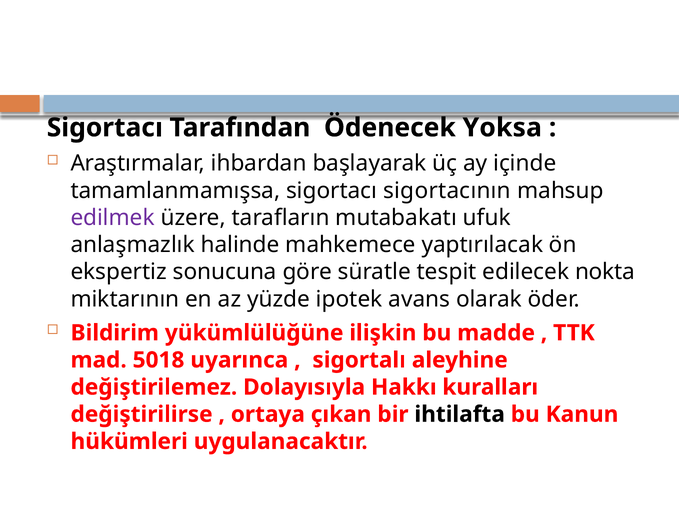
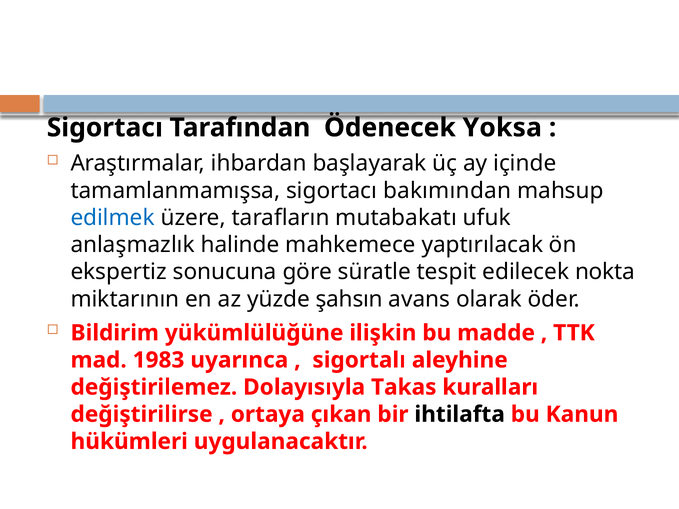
sigortacının: sigortacının -> bakımından
edilmek colour: purple -> blue
ipotek: ipotek -> şahsın
5018: 5018 -> 1983
Hakkı: Hakkı -> Takas
